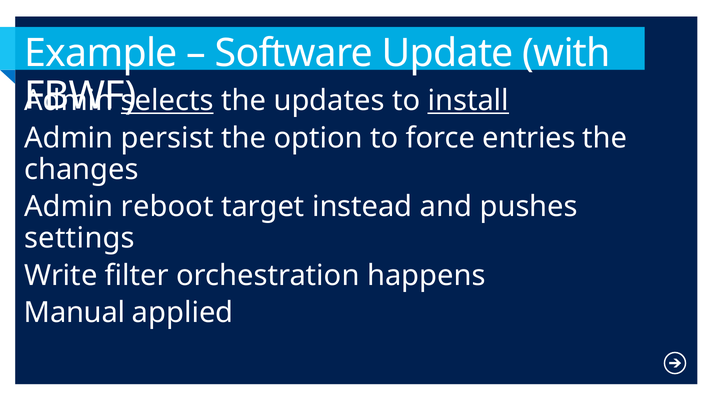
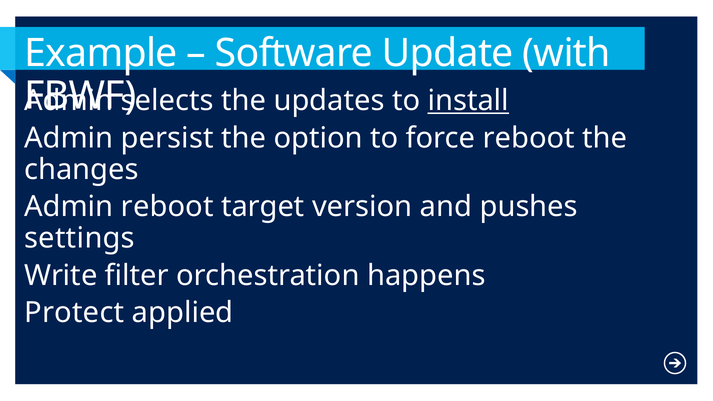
selects underline: present -> none
force entries: entries -> reboot
instead: instead -> version
Manual: Manual -> Protect
